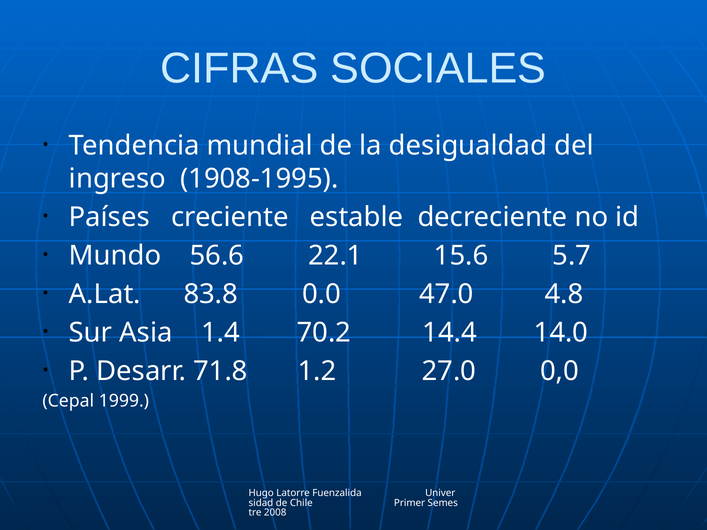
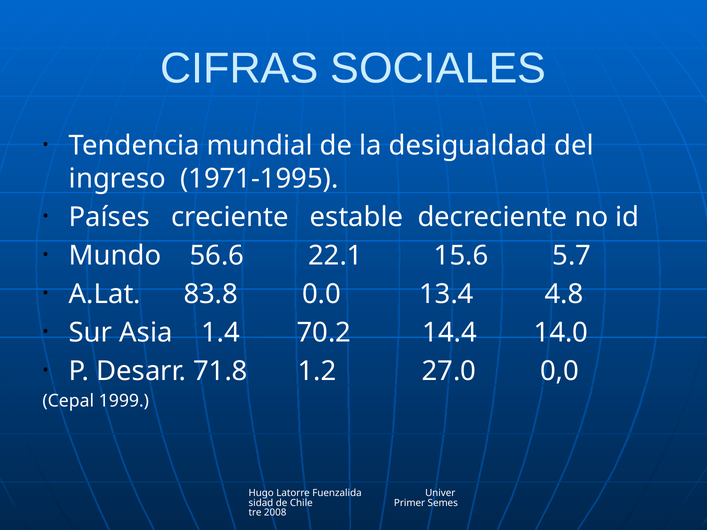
1908-1995: 1908-1995 -> 1971-1995
47.0: 47.0 -> 13.4
